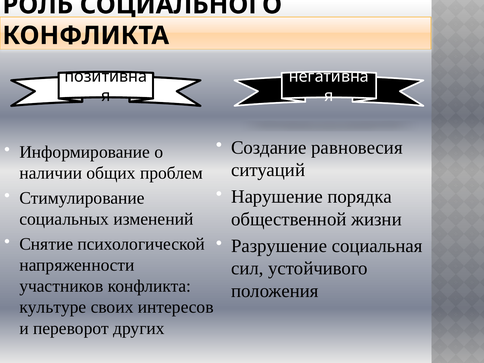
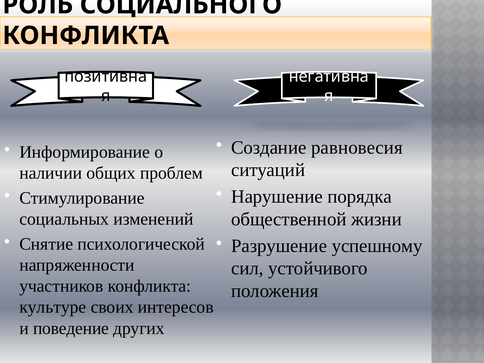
социальная: социальная -> успешному
переворот: переворот -> поведение
